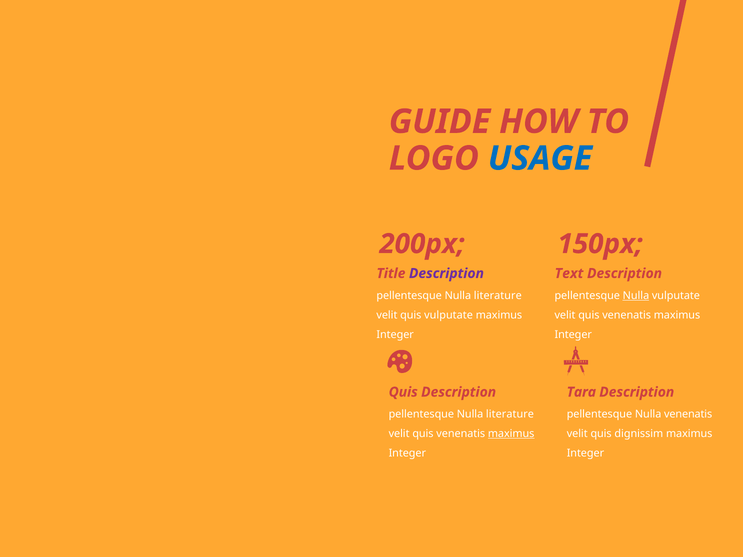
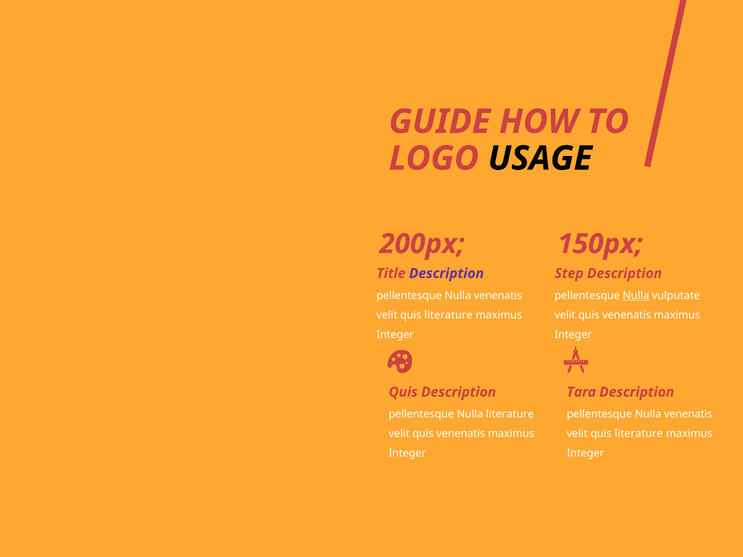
USAGE colour: blue -> black
Text: Text -> Step
literature at (498, 296): literature -> venenatis
vulputate at (449, 315): vulputate -> literature
maximus at (511, 434) underline: present -> none
dignissim at (639, 434): dignissim -> literature
